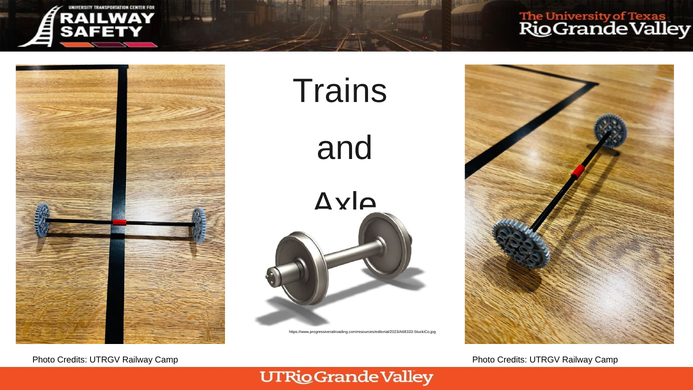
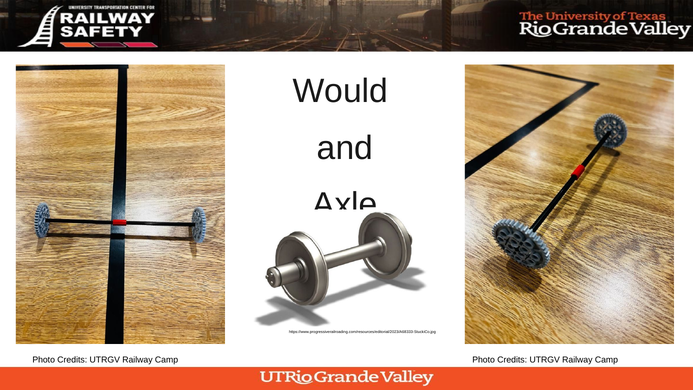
Trains: Trains -> Would
